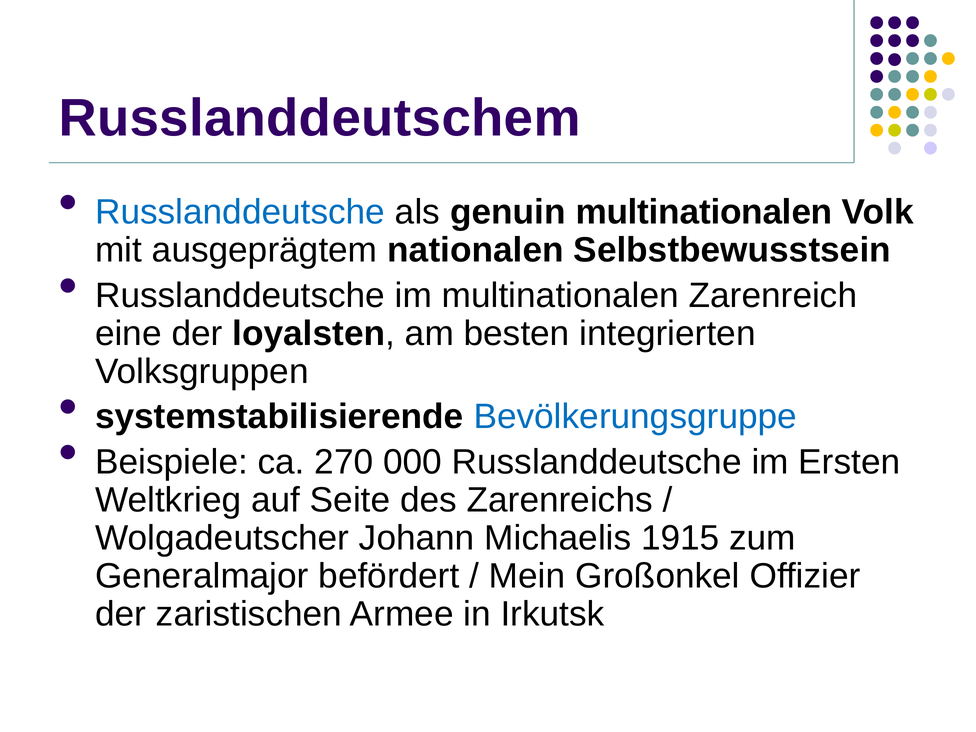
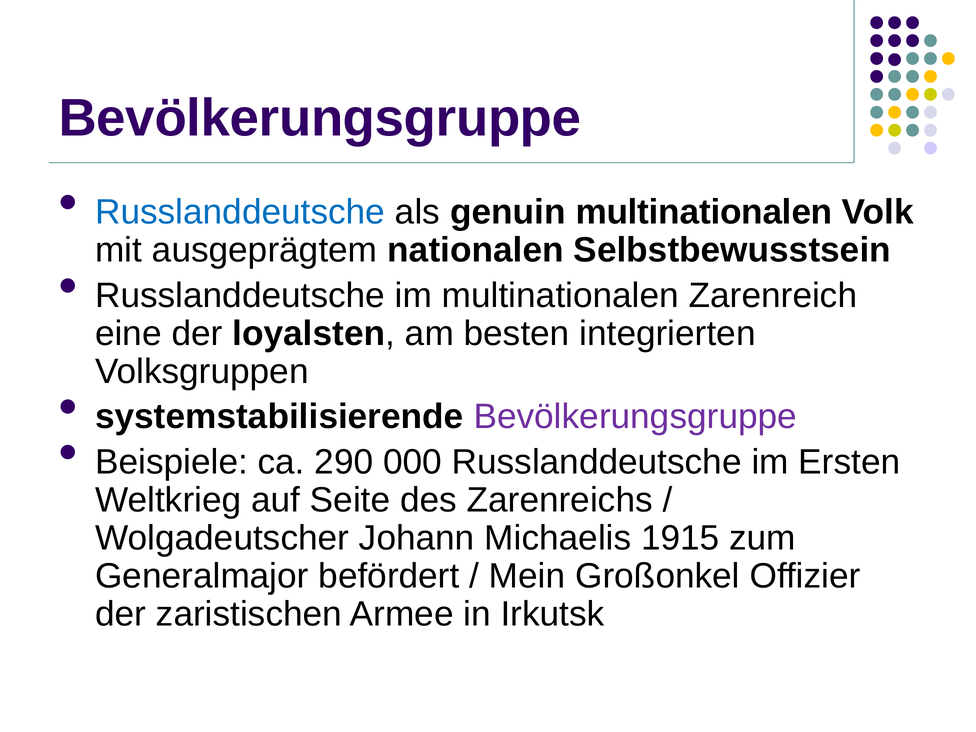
Russlanddeutschem at (320, 118): Russlanddeutschem -> Bevölkerungsgruppe
Bevölkerungsgruppe at (635, 417) colour: blue -> purple
270: 270 -> 290
